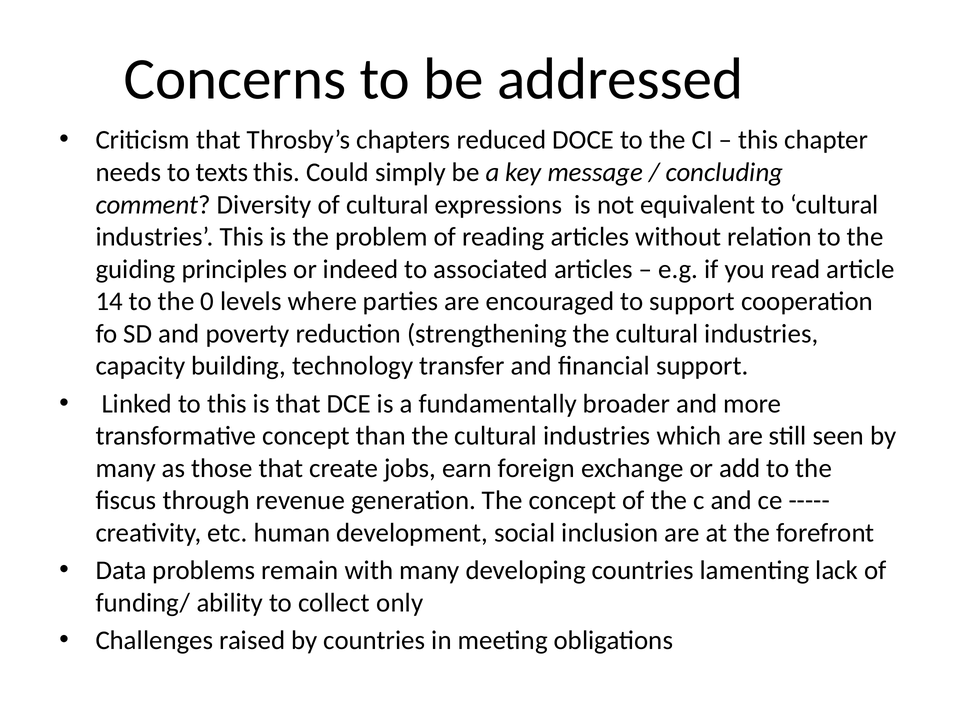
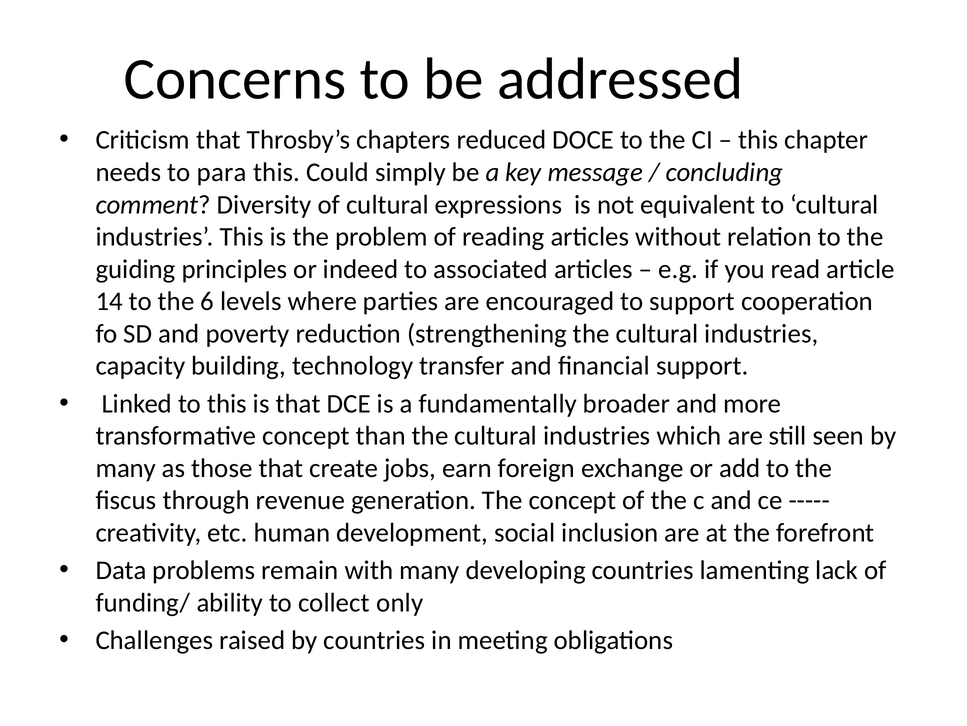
texts: texts -> para
0: 0 -> 6
